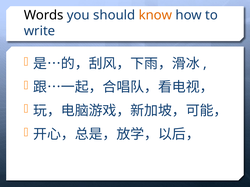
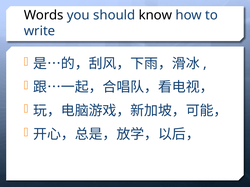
know colour: orange -> black
